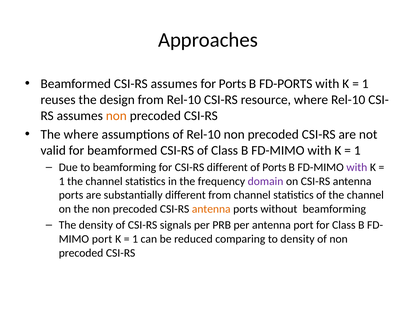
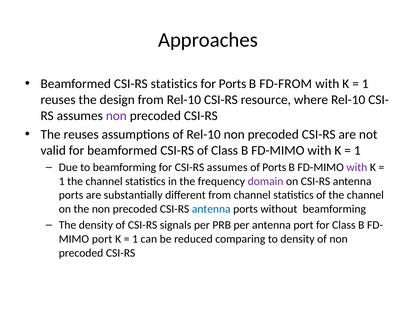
CSI-RS assumes: assumes -> statistics
FD-PORTS: FD-PORTS -> FD-FROM
non at (116, 116) colour: orange -> purple
The where: where -> reuses
CSI-RS different: different -> assumes
antenna at (211, 209) colour: orange -> blue
